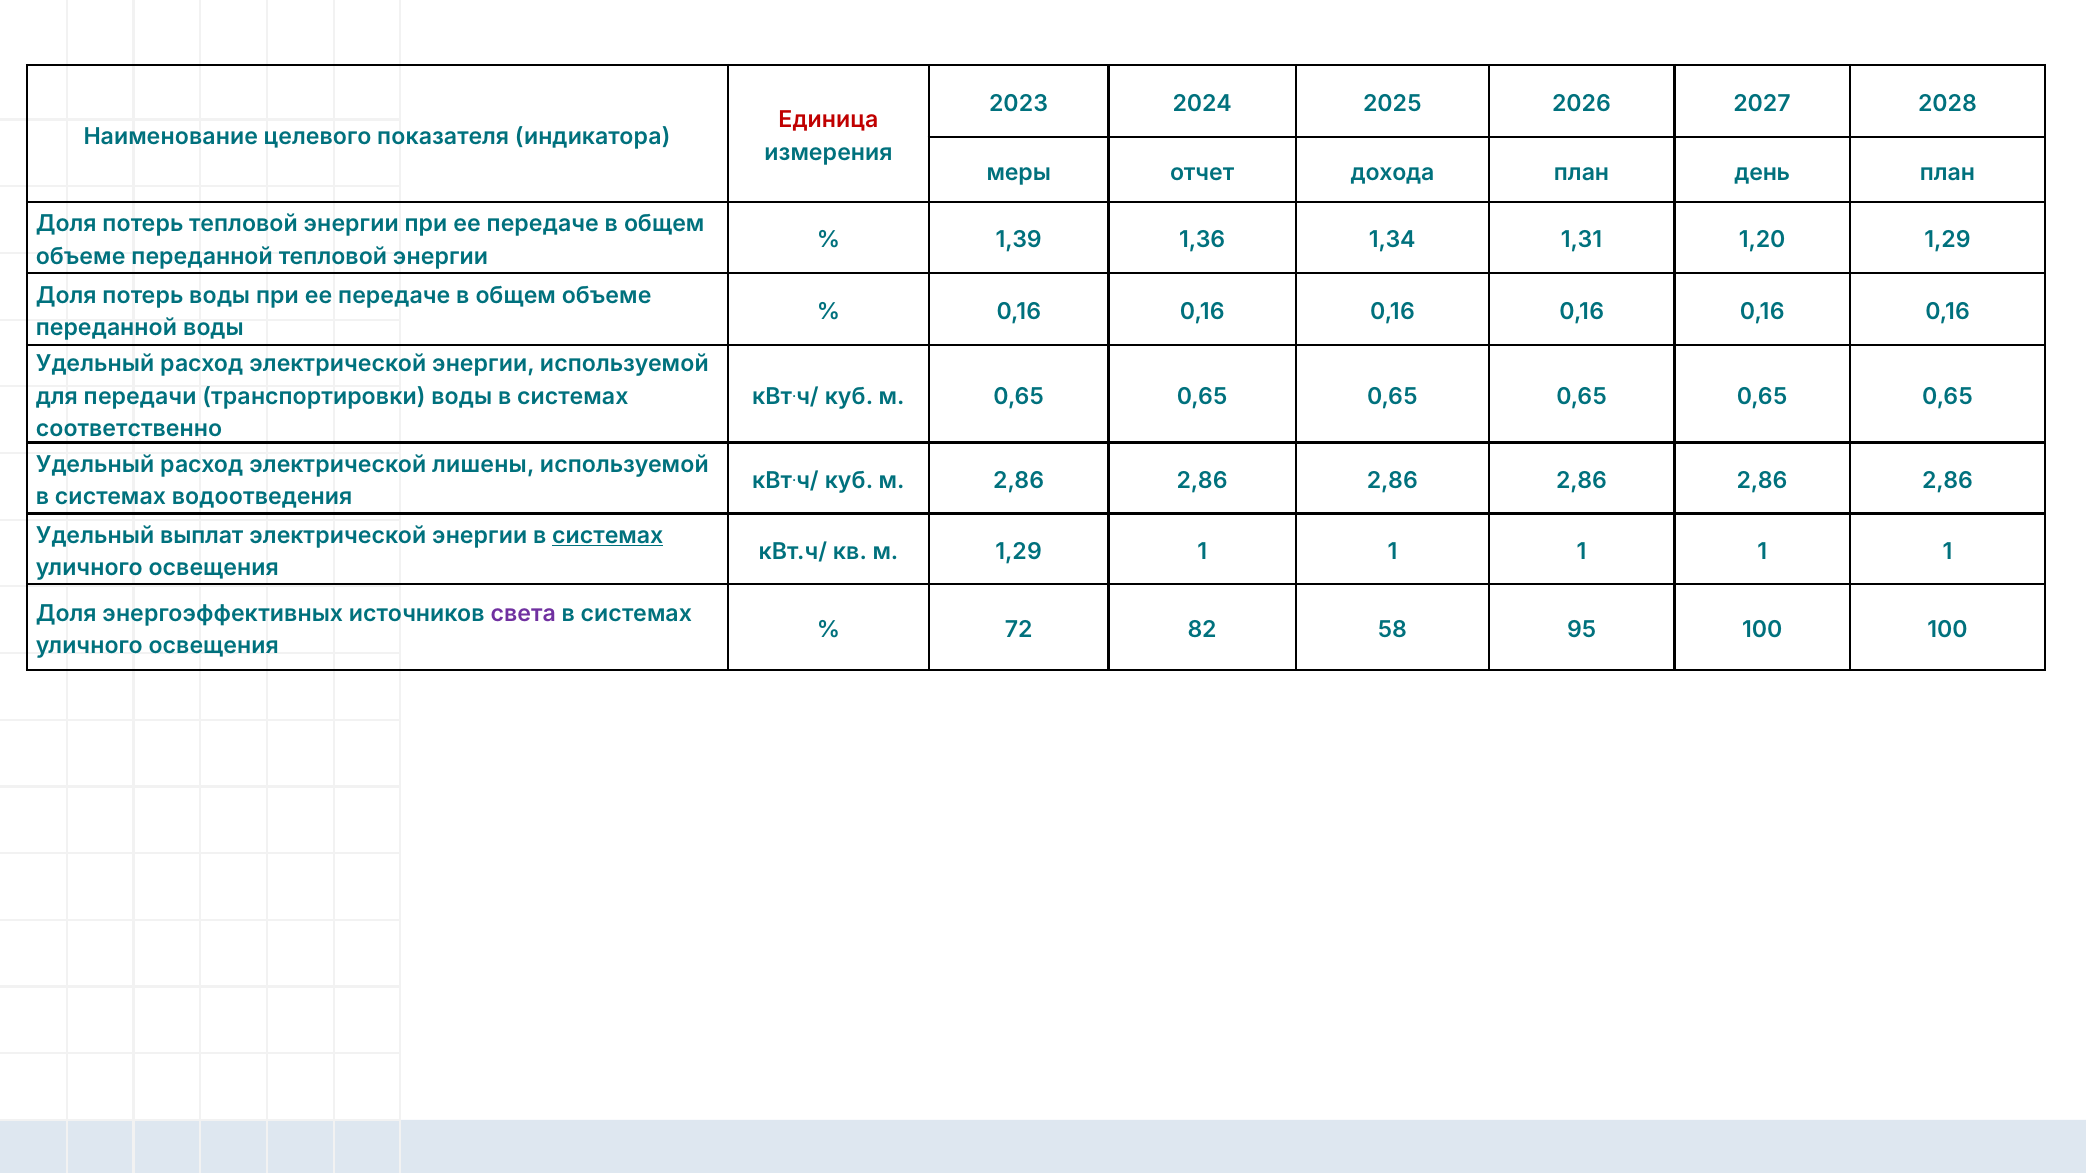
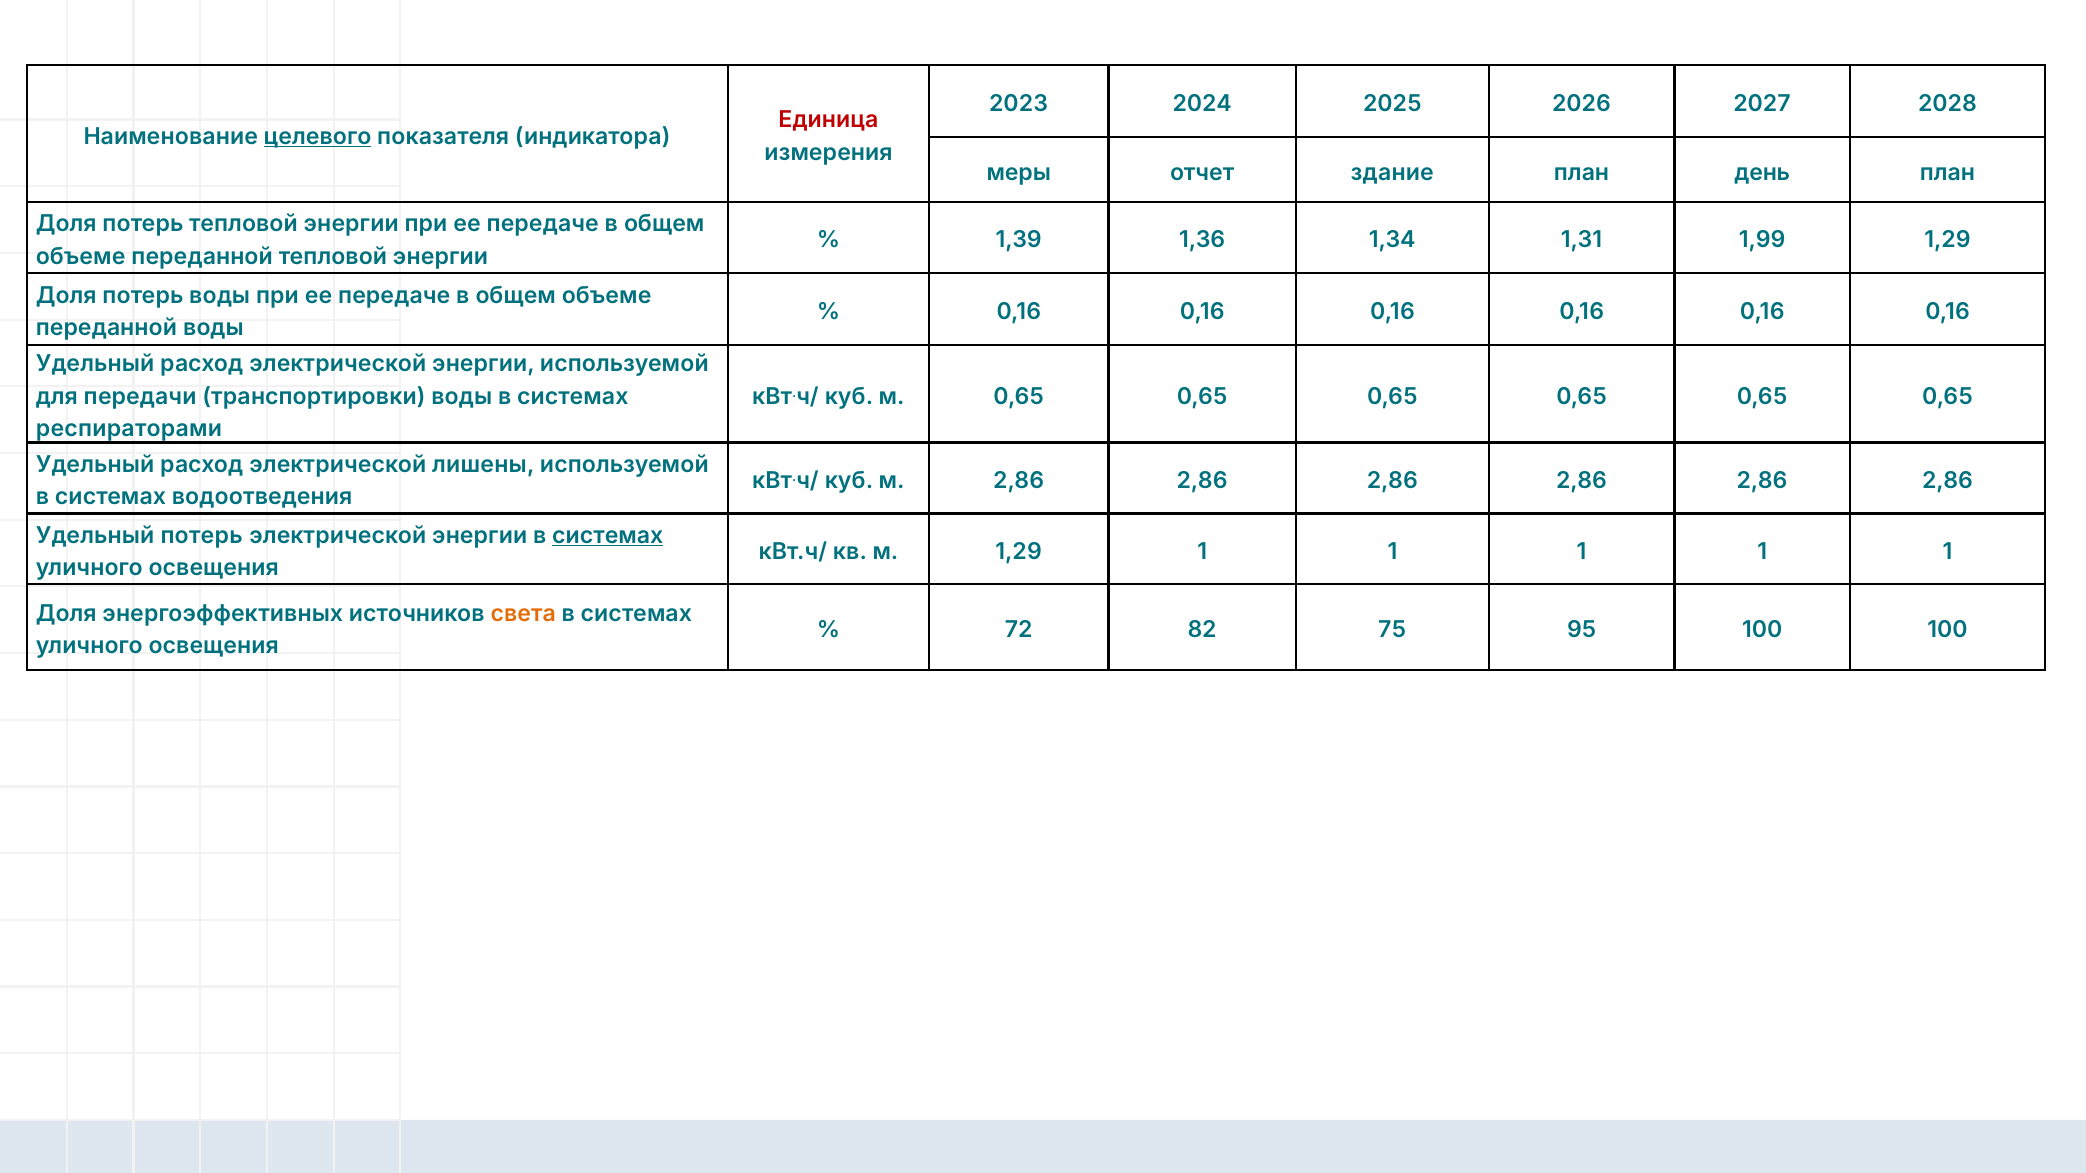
целевого underline: none -> present
дохода: дохода -> здание
1,20: 1,20 -> 1,99
соответственно: соответственно -> респираторами
Удельный выплат: выплат -> потерь
света colour: purple -> orange
58: 58 -> 75
